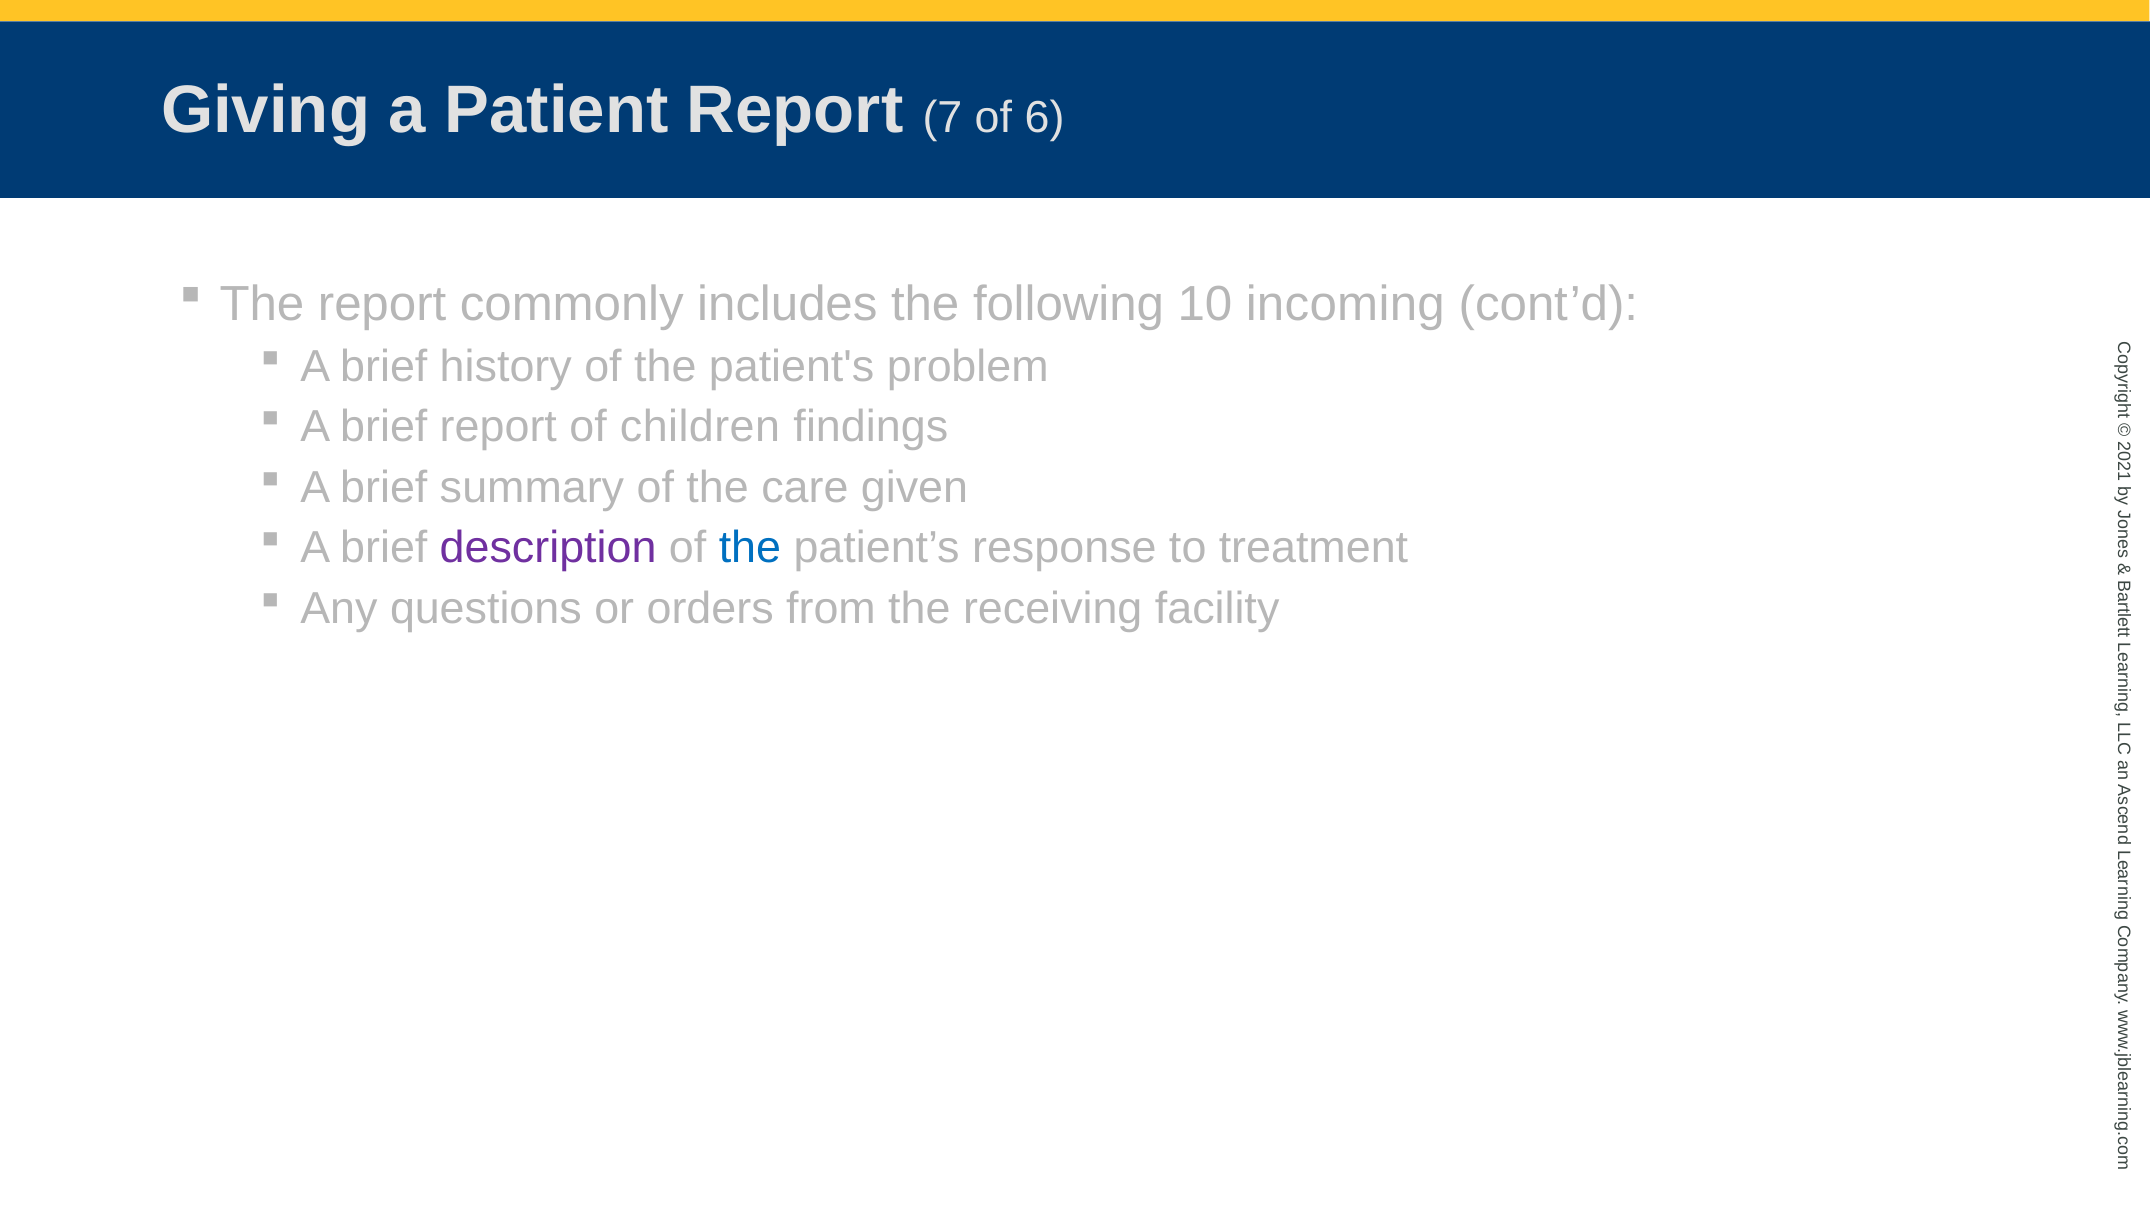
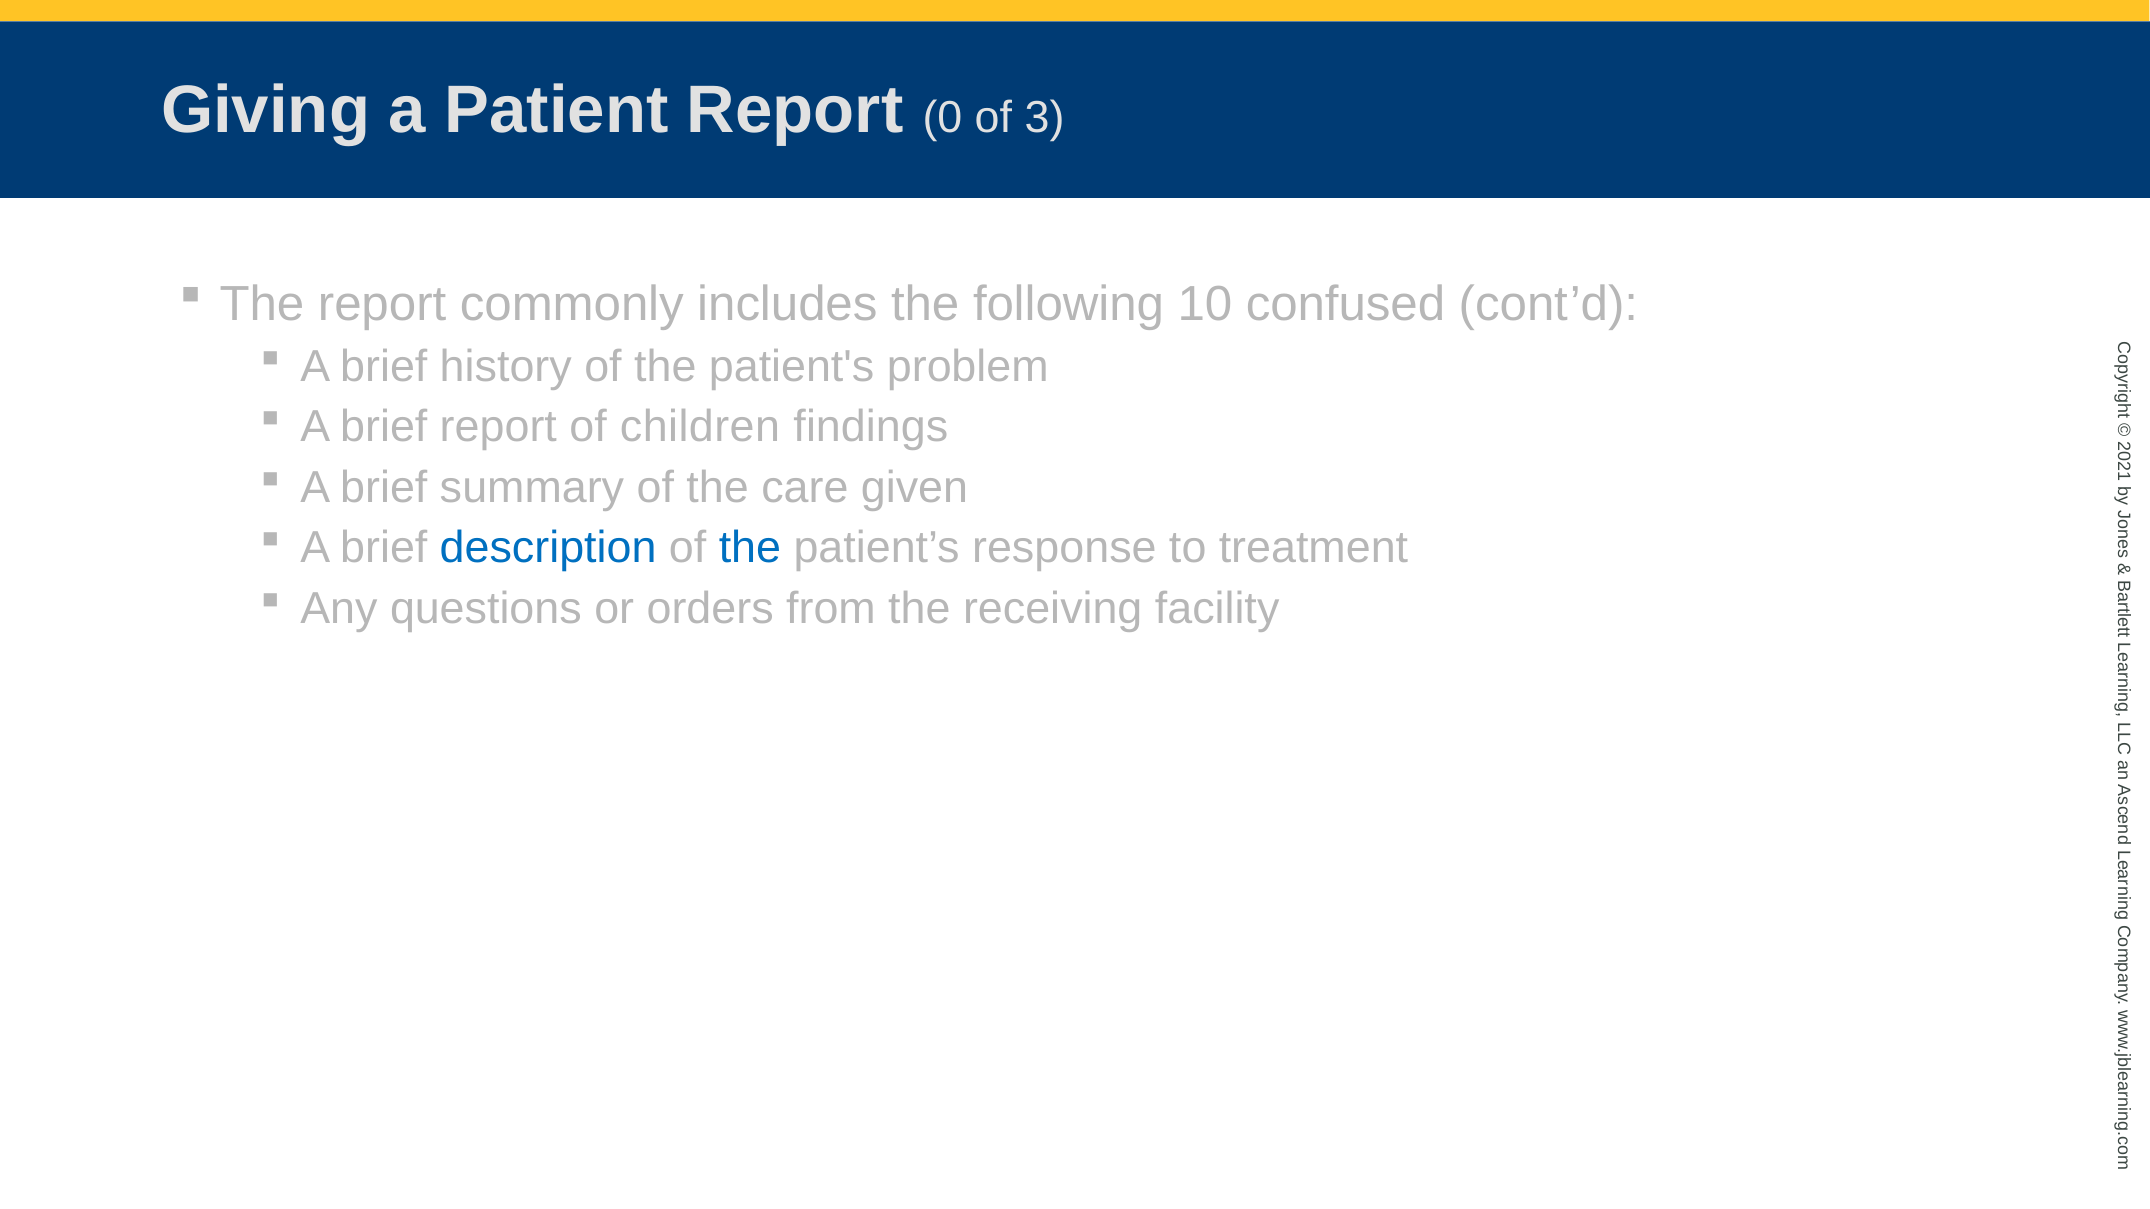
Report 7: 7 -> 0
6: 6 -> 3
incoming: incoming -> confused
description colour: purple -> blue
